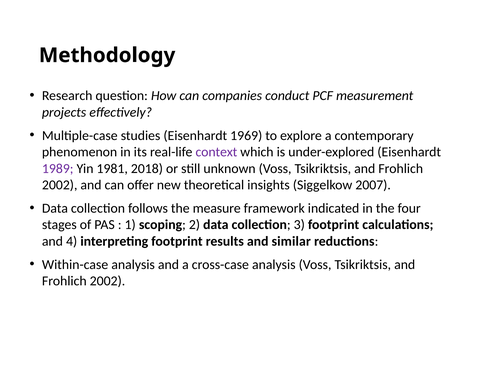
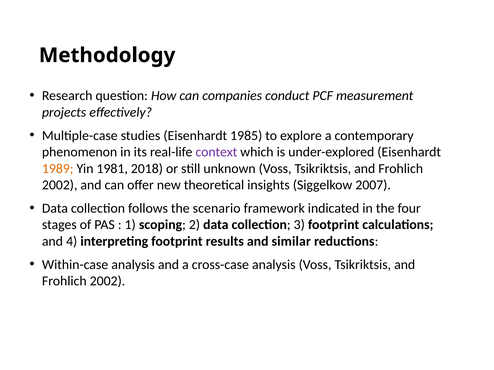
1969: 1969 -> 1985
1989 colour: purple -> orange
measure: measure -> scenario
